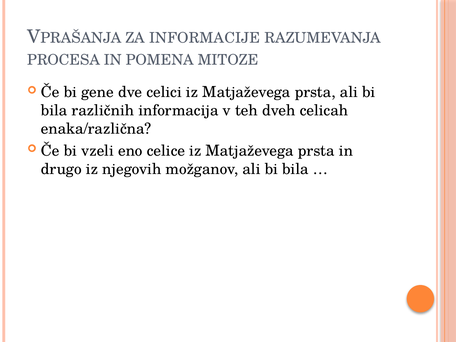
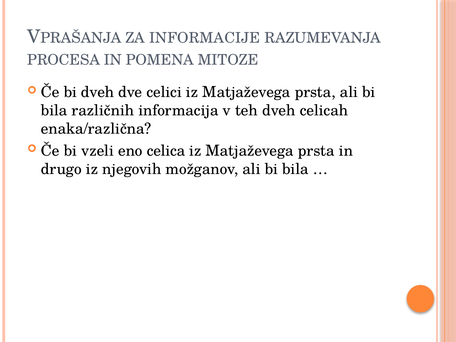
bi gene: gene -> dveh
celice: celice -> celica
